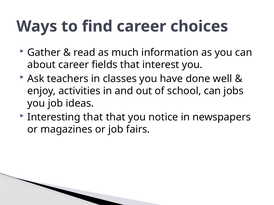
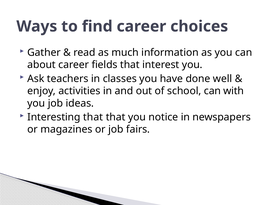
jobs: jobs -> with
